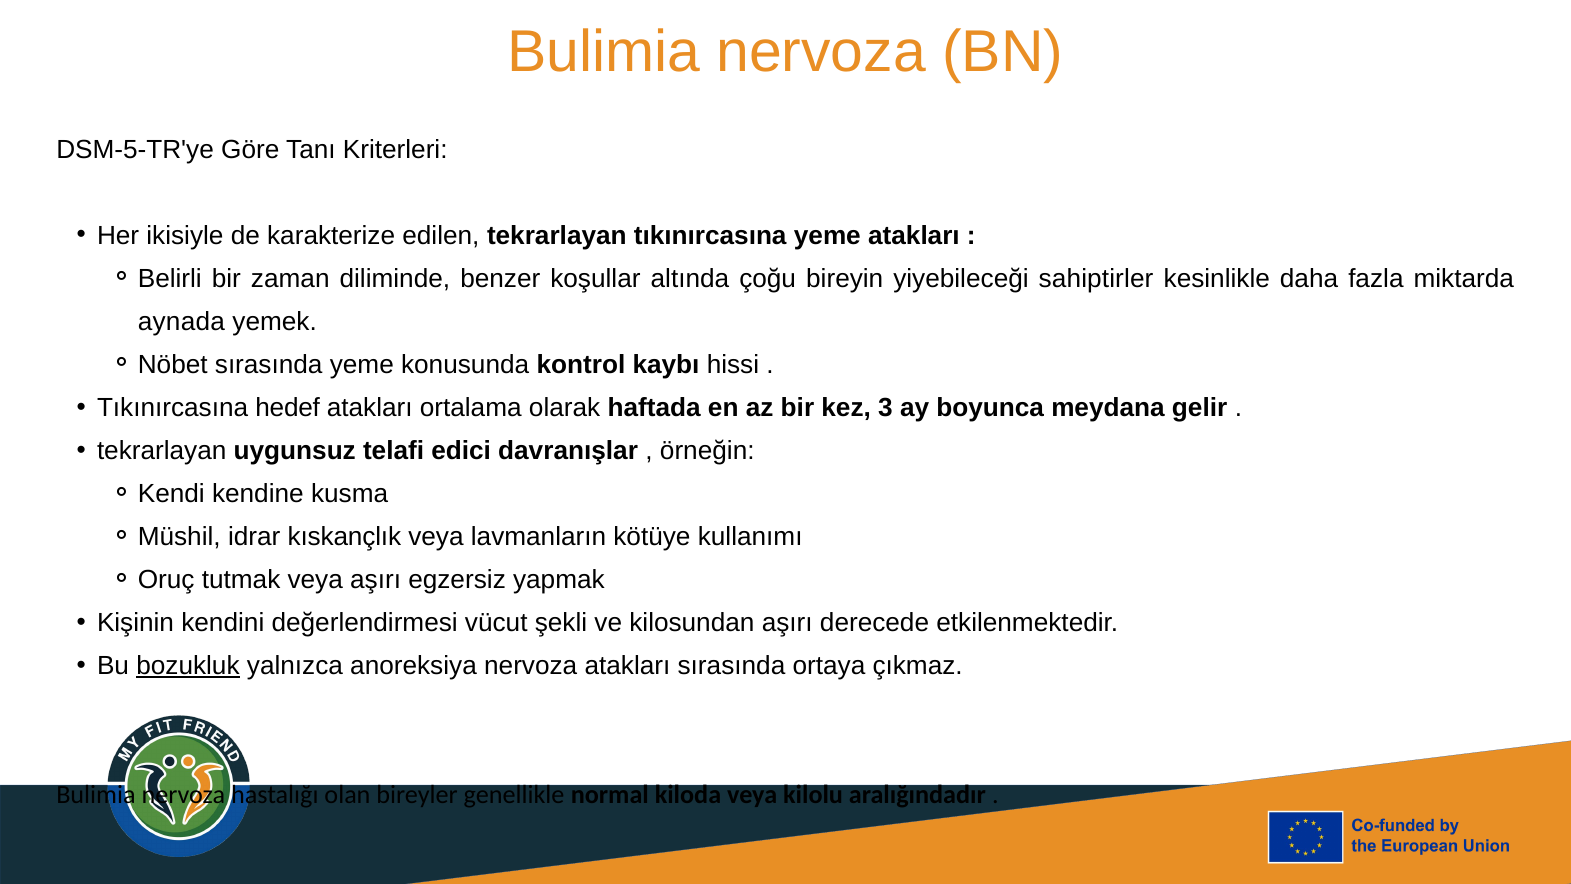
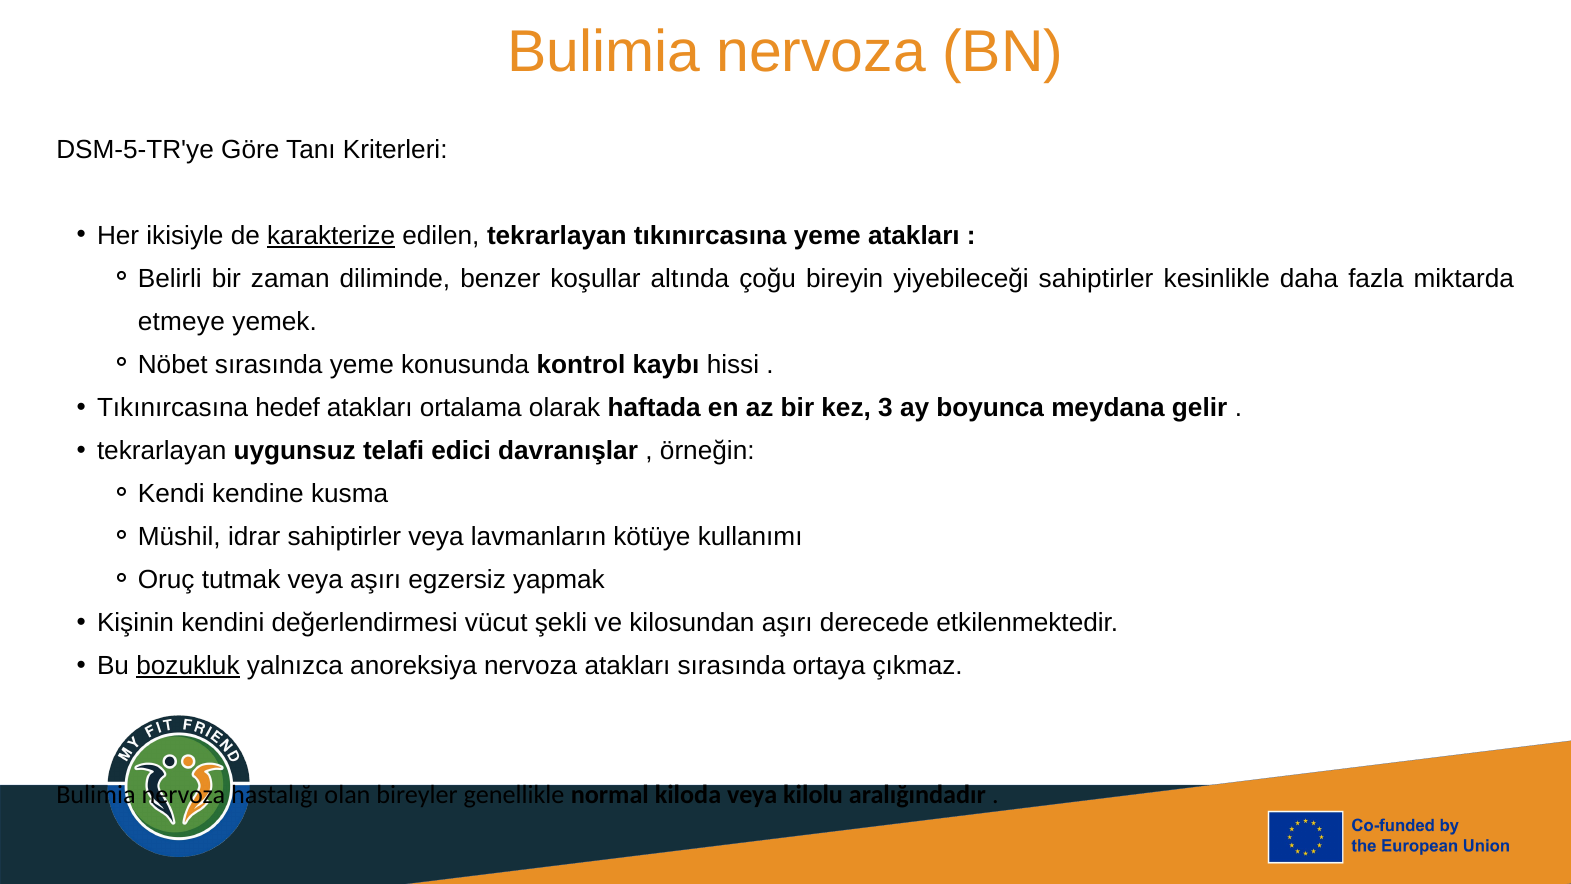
karakterize underline: none -> present
aynada: aynada -> etmeye
idrar kıskançlık: kıskançlık -> sahiptirler
